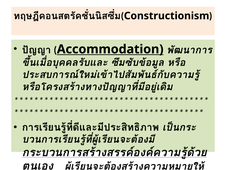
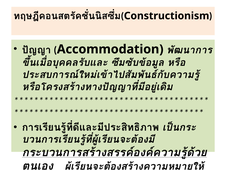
Accommodation underline: present -> none
